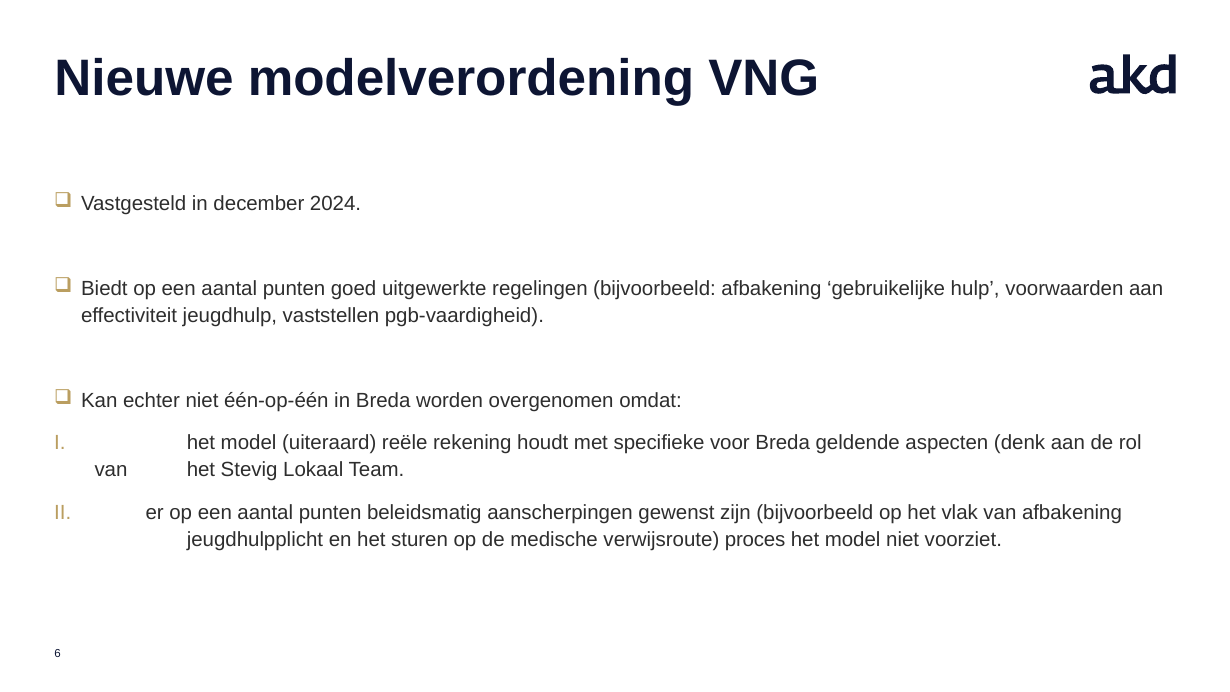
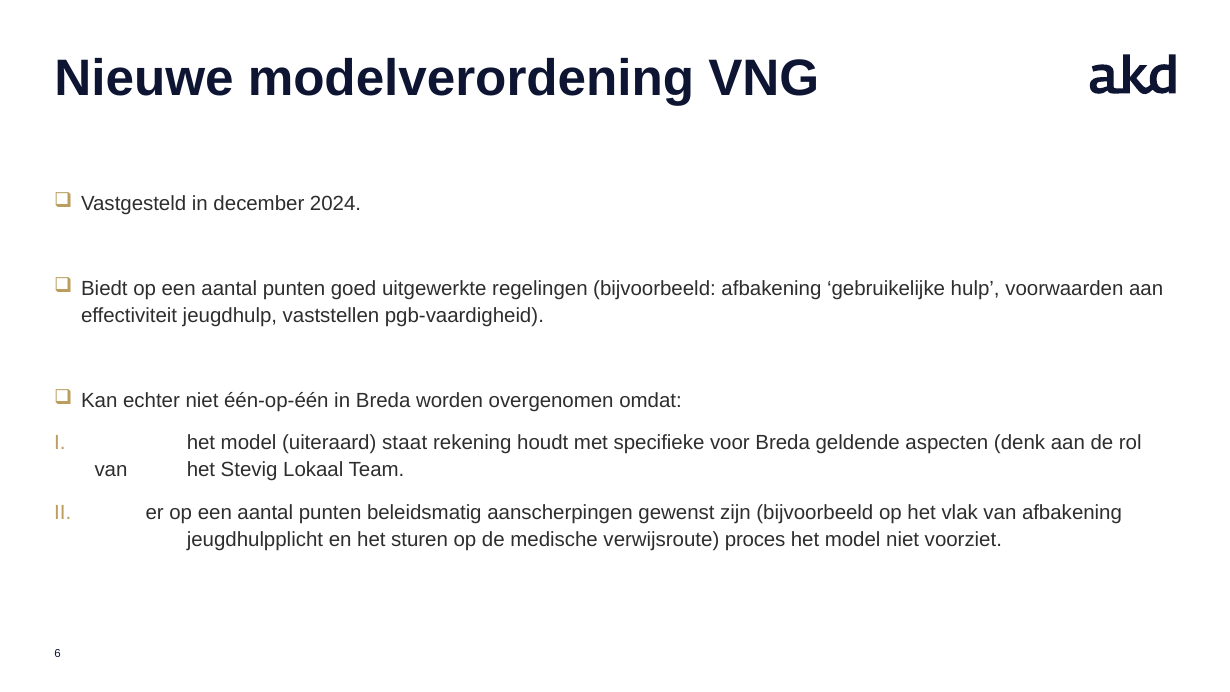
reële: reële -> staat
